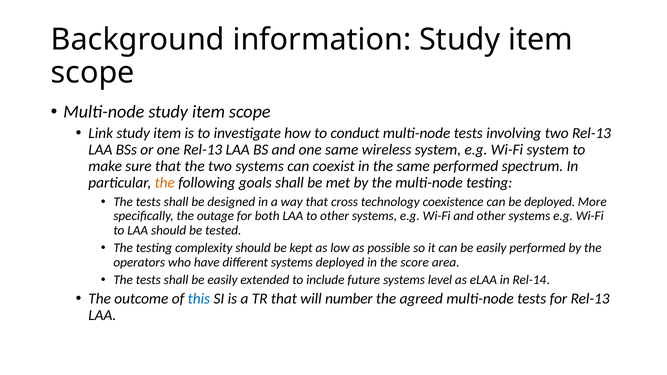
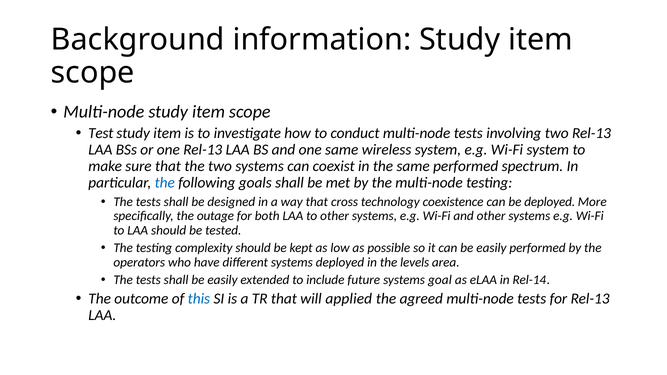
Link: Link -> Test
the at (165, 183) colour: orange -> blue
score: score -> levels
level: level -> goal
number: number -> applied
